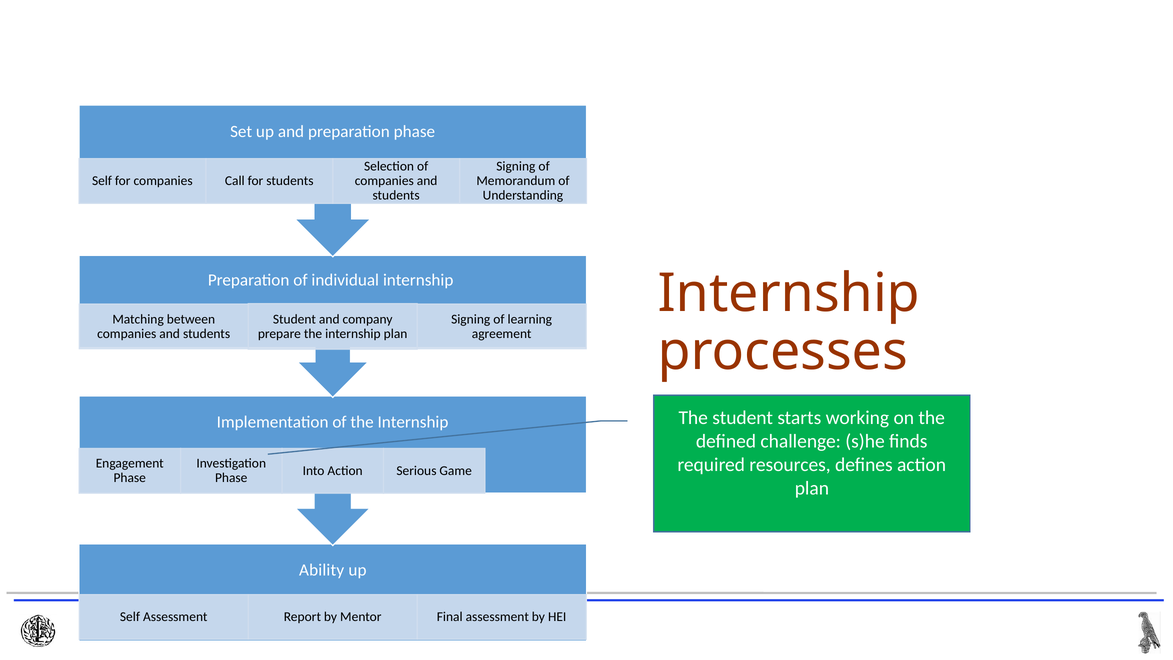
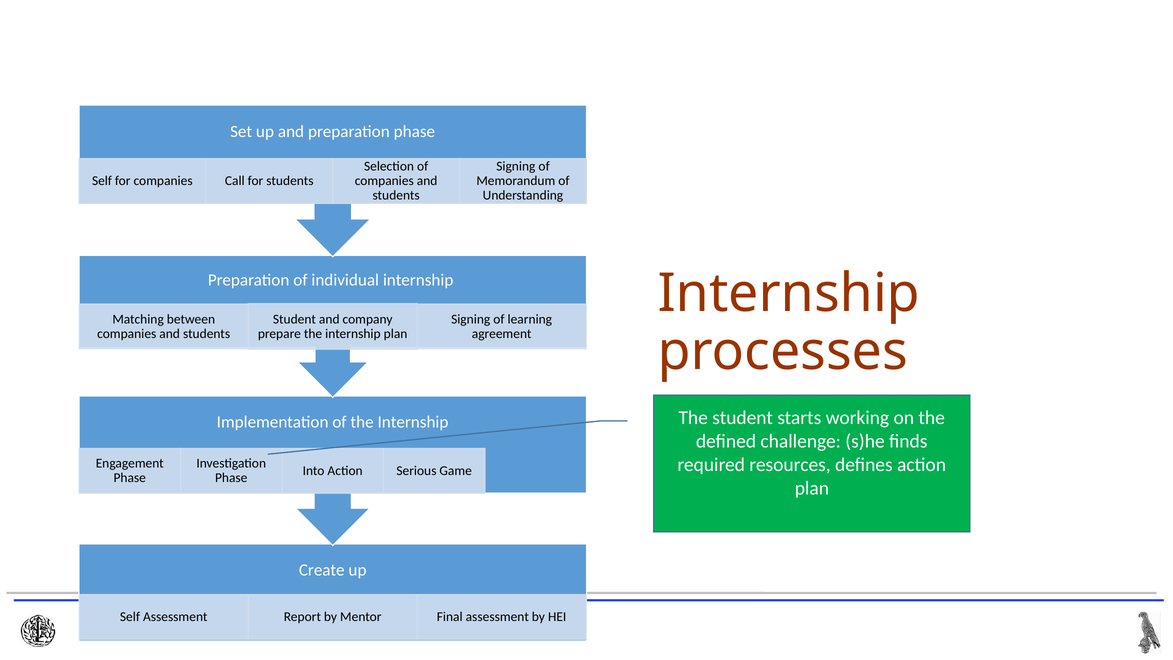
Ability: Ability -> Create
